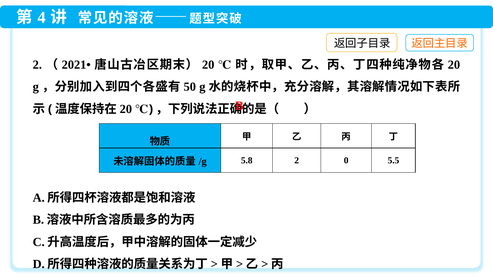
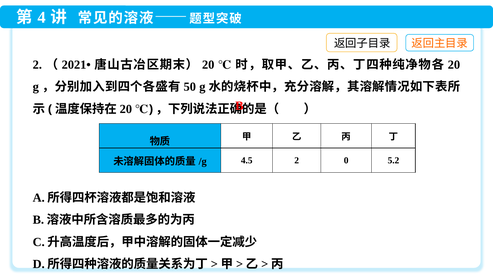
5.8: 5.8 -> 4.5
5.5: 5.5 -> 5.2
